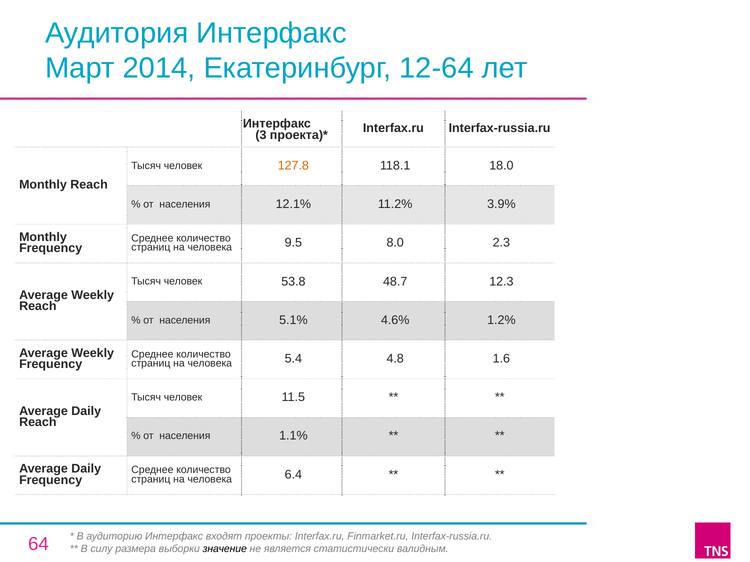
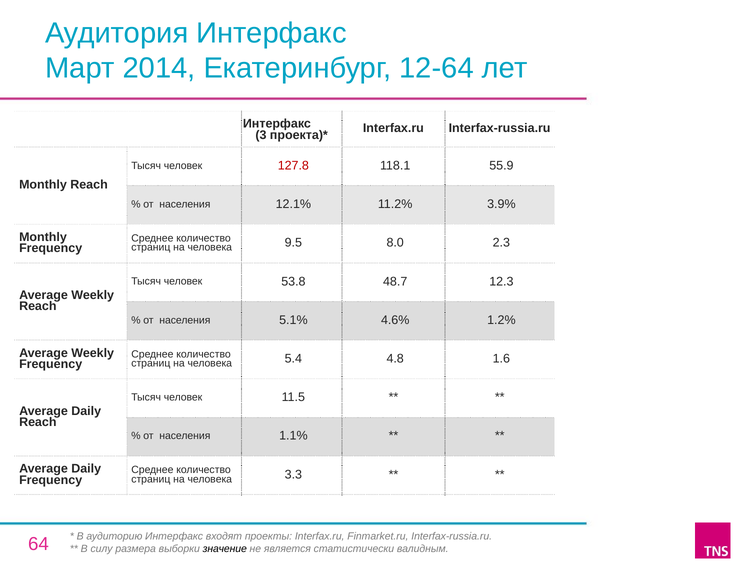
127.8 colour: orange -> red
18.0: 18.0 -> 55.9
6.4: 6.4 -> 3.3
